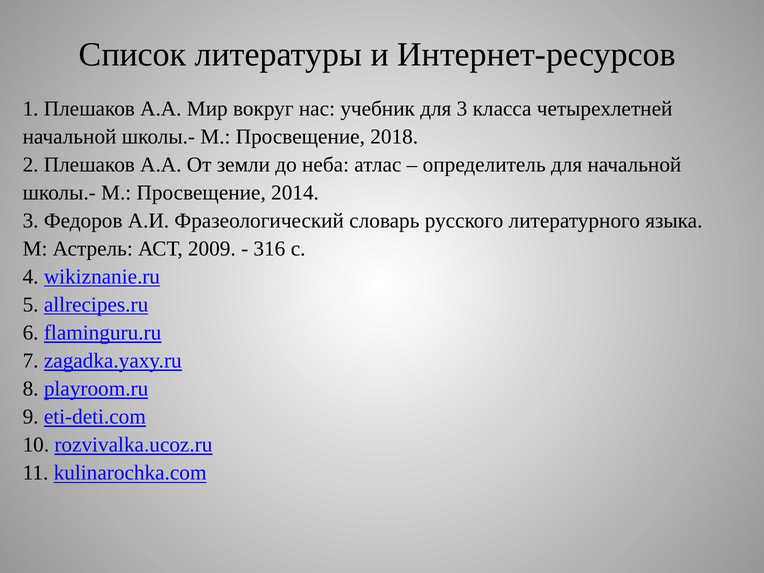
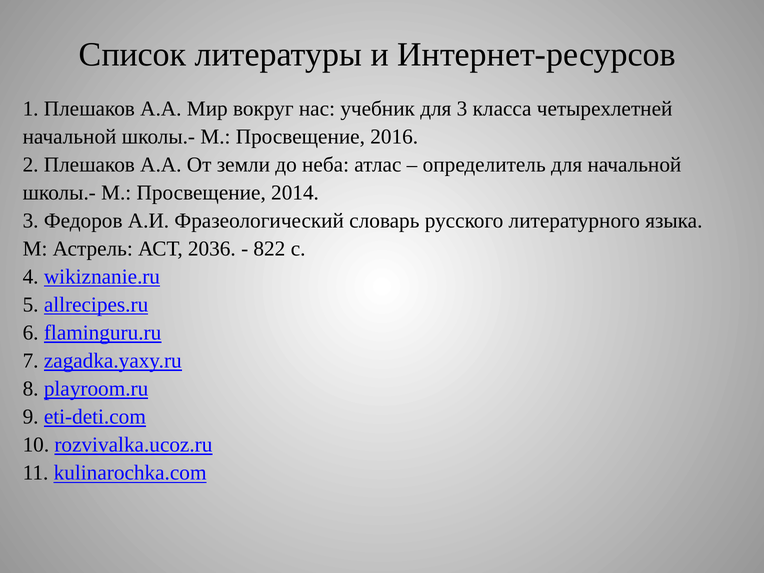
2018: 2018 -> 2016
2009: 2009 -> 2036
316: 316 -> 822
